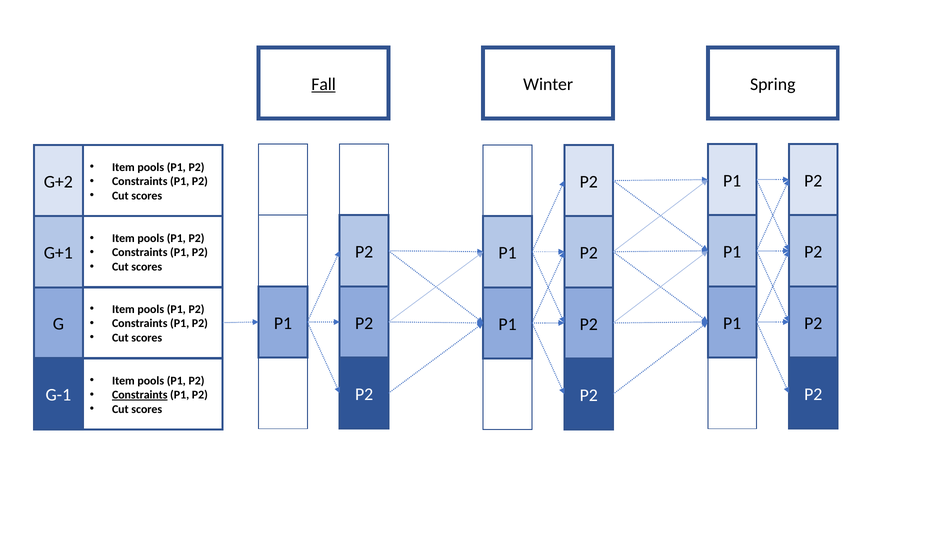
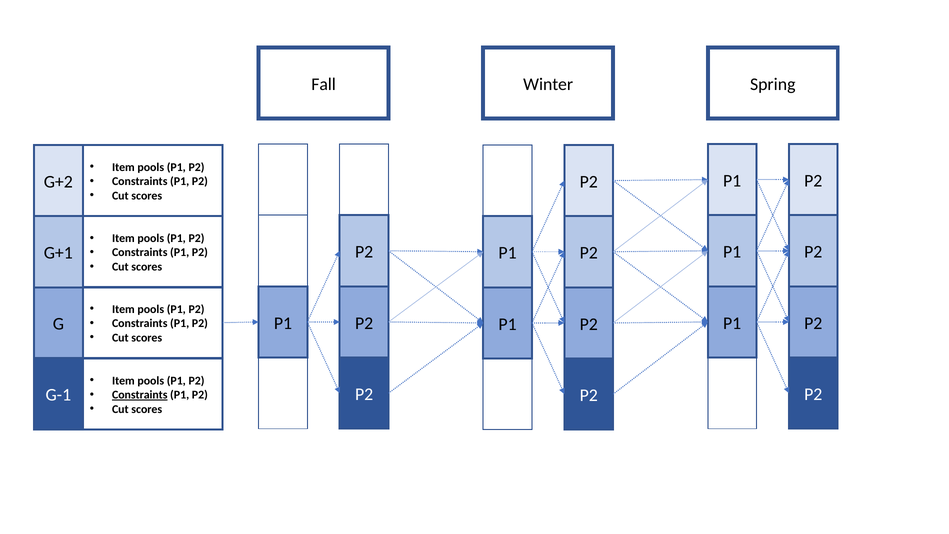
Fall underline: present -> none
